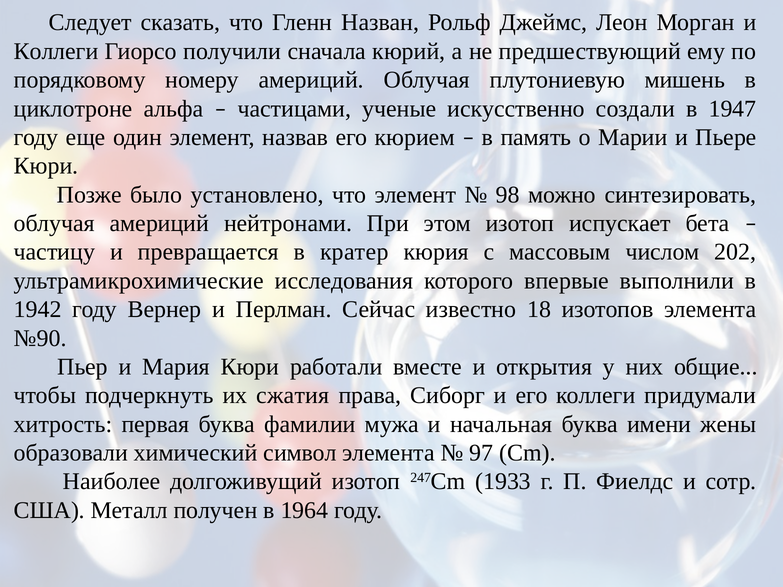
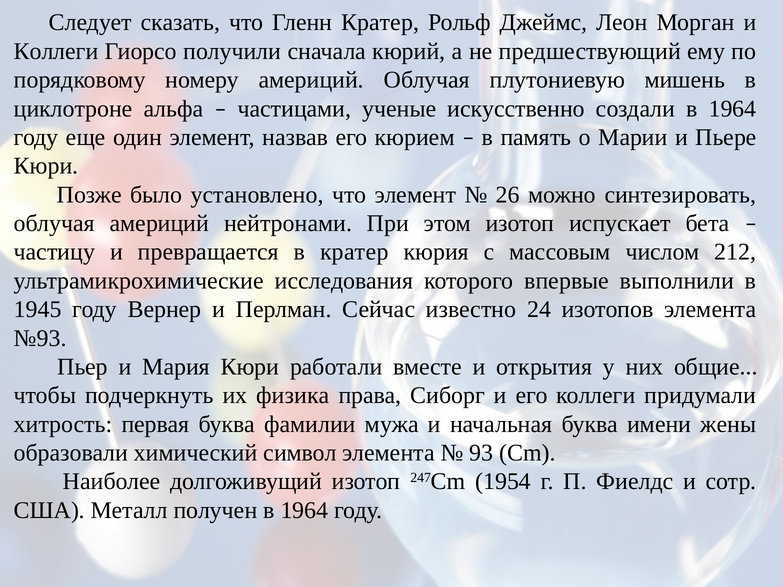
Гленн Назван: Назван -> Кратер
создали в 1947: 1947 -> 1964
98: 98 -> 26
202: 202 -> 212
1942: 1942 -> 1945
18: 18 -> 24
№90: №90 -> №93
сжатия: сжатия -> физика
97: 97 -> 93
1933: 1933 -> 1954
